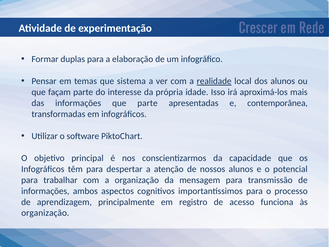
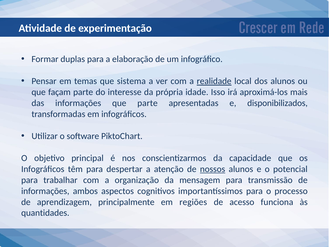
contemporânea: contemporânea -> disponibilizados
nossos underline: none -> present
registro: registro -> regiões
organização at (45, 213): organização -> quantidades
